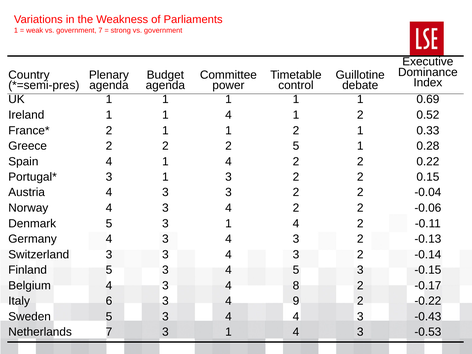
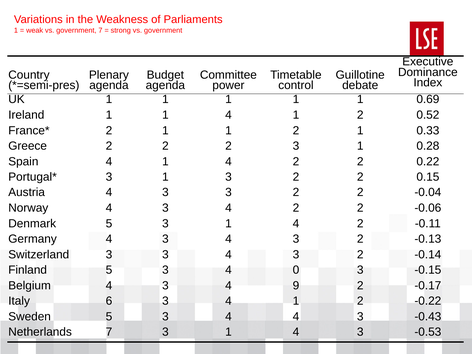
2 5: 5 -> 3
4 5: 5 -> 0
8: 8 -> 9
3 4 9: 9 -> 1
